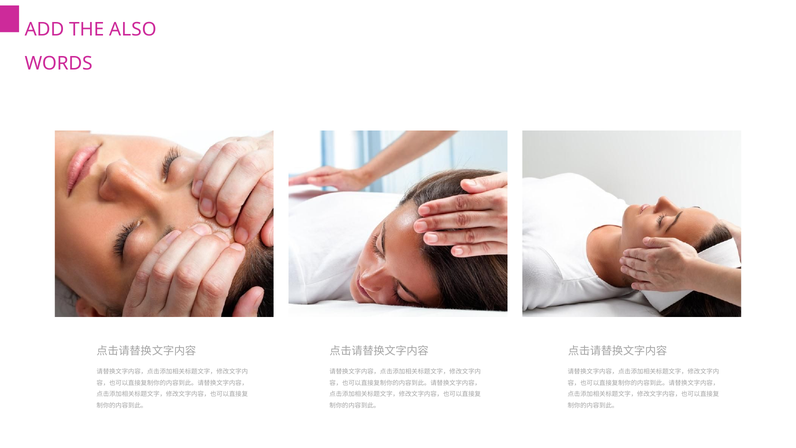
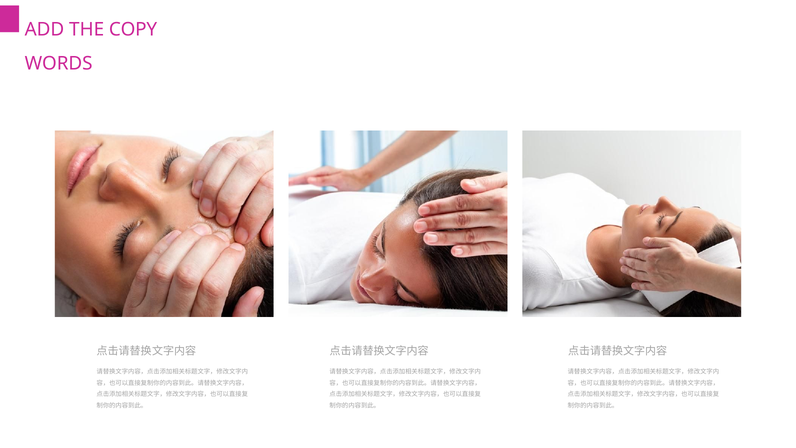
ALSO: ALSO -> COPY
